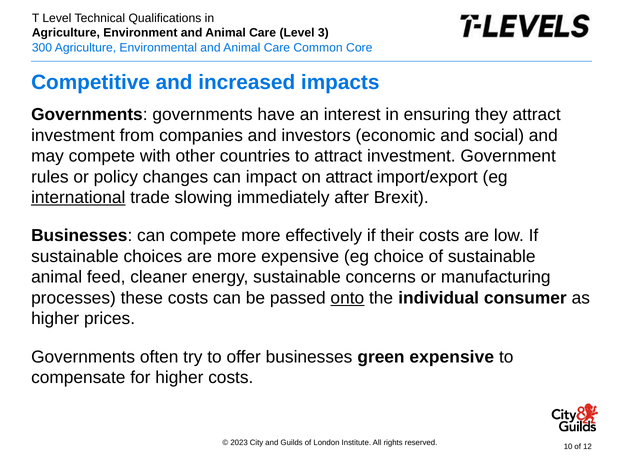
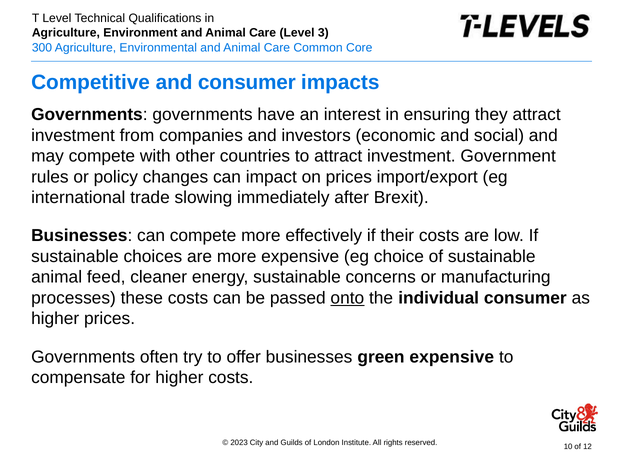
and increased: increased -> consumer
on attract: attract -> prices
international underline: present -> none
